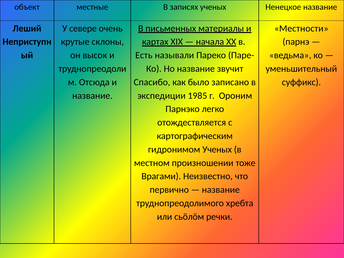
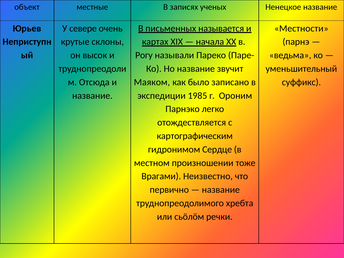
Леший: Леший -> Юрьев
материалы: материалы -> называется
Есть: Есть -> Рогу
Спасибо: Спасибо -> Маяком
гидронимом Ученых: Ученых -> Сердце
